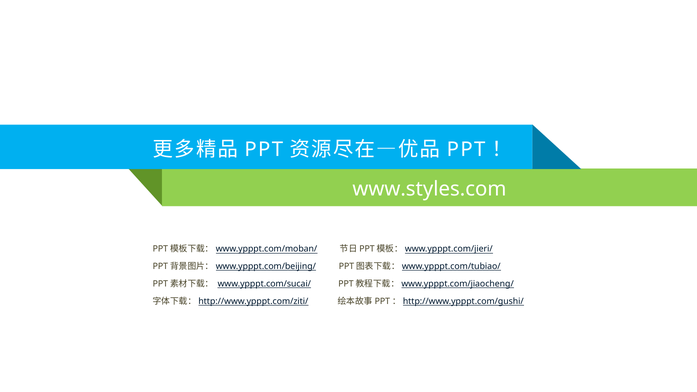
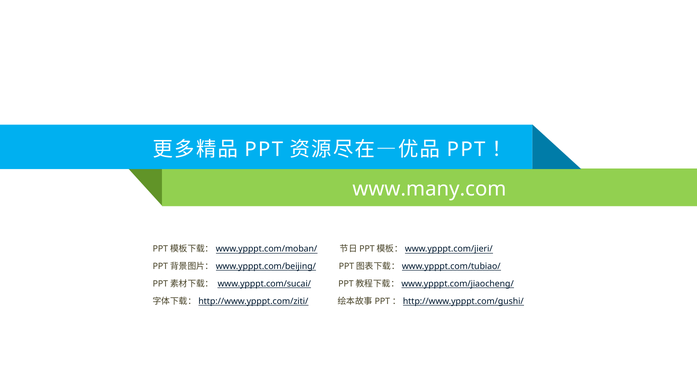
www.styles.com: www.styles.com -> www.many.com
